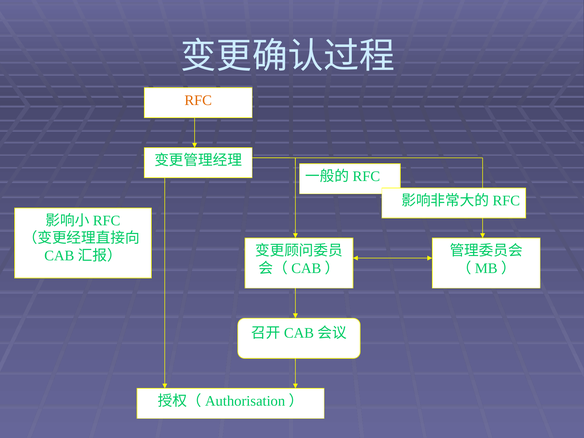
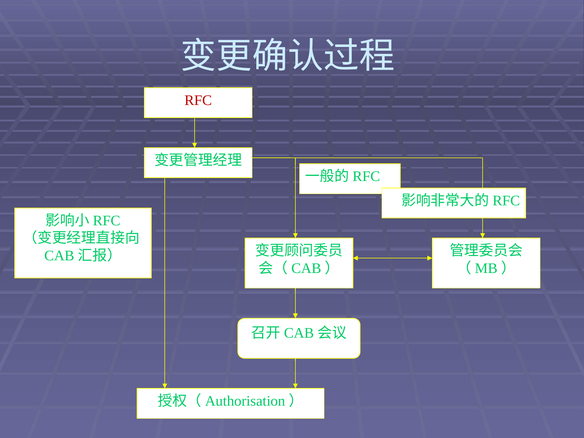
RFC colour: orange -> red
